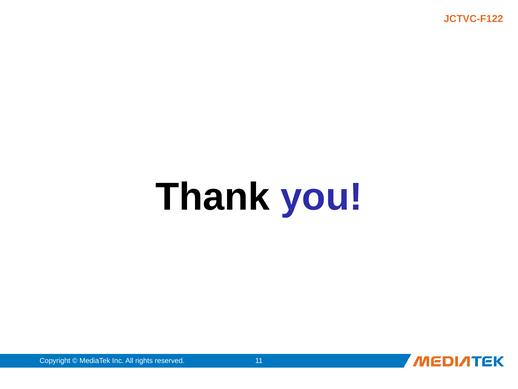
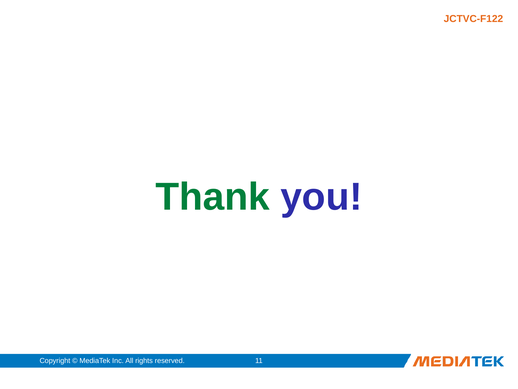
Thank colour: black -> green
